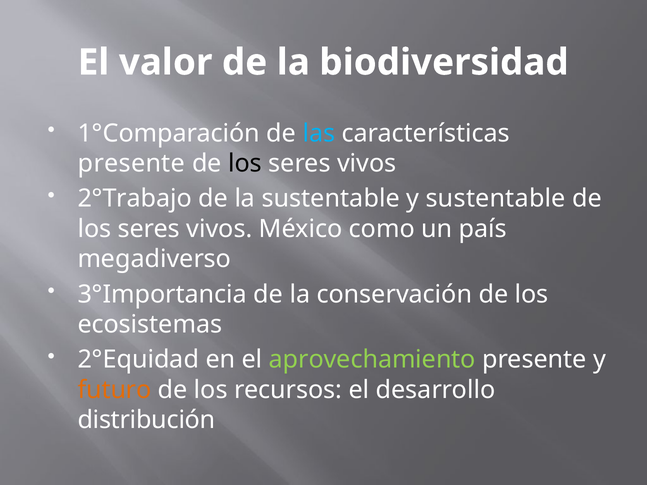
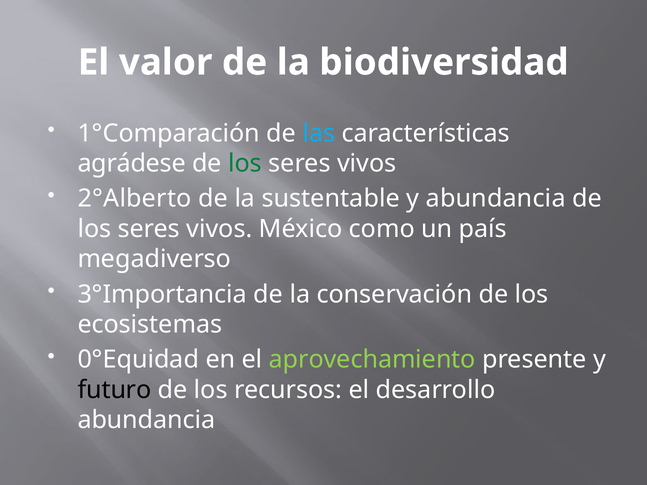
presente at (131, 163): presente -> agrádese
los at (245, 163) colour: black -> green
2°Trabajo: 2°Trabajo -> 2°Alberto
y sustentable: sustentable -> abundancia
2°Equidad: 2°Equidad -> 0°Equidad
futuro colour: orange -> black
distribución at (146, 420): distribución -> abundancia
